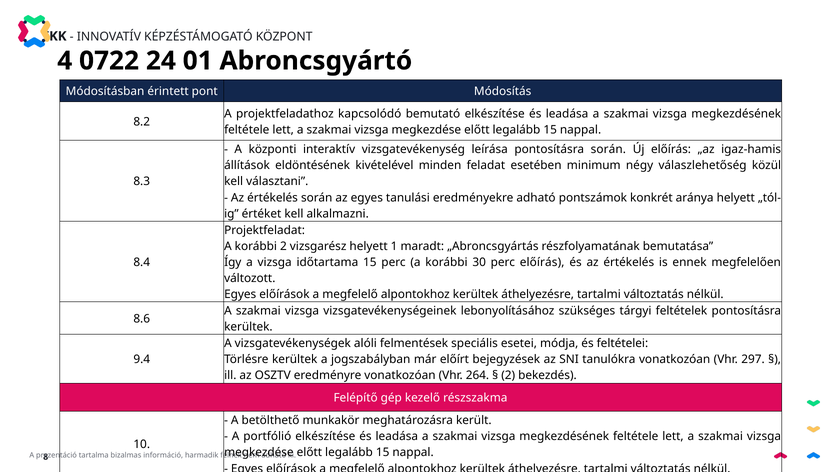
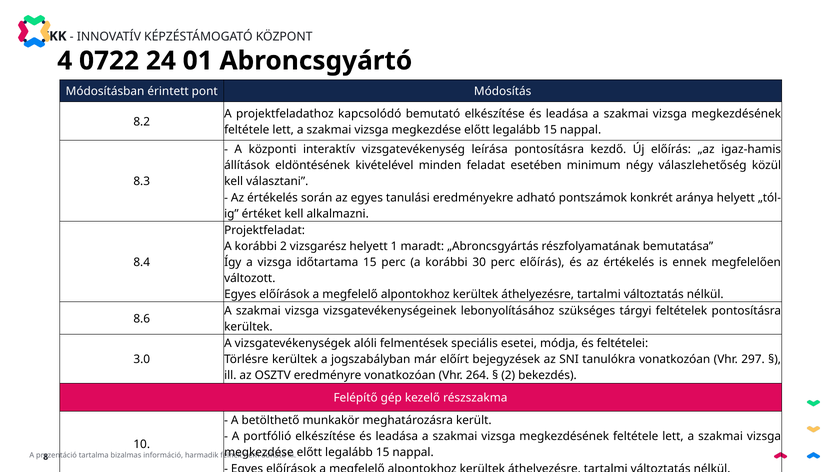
pontosításra során: során -> kezdő
9.4: 9.4 -> 3.0
